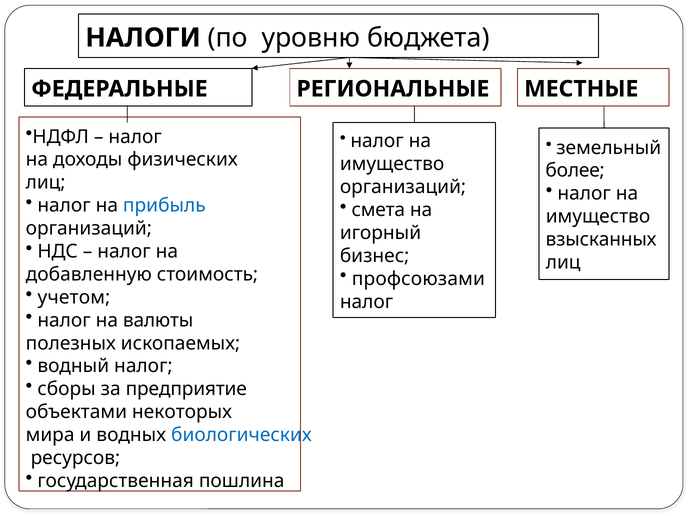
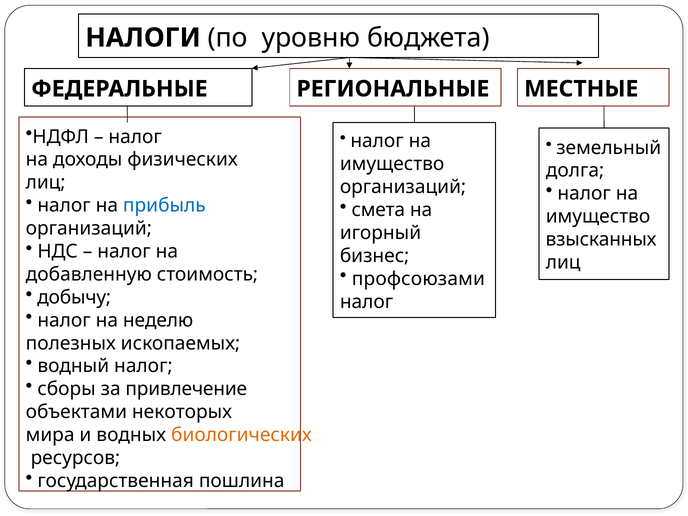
более: более -> долга
учетом: учетом -> добычу
валюты: валюты -> неделю
предприятие: предприятие -> привлечение
биологических colour: blue -> orange
